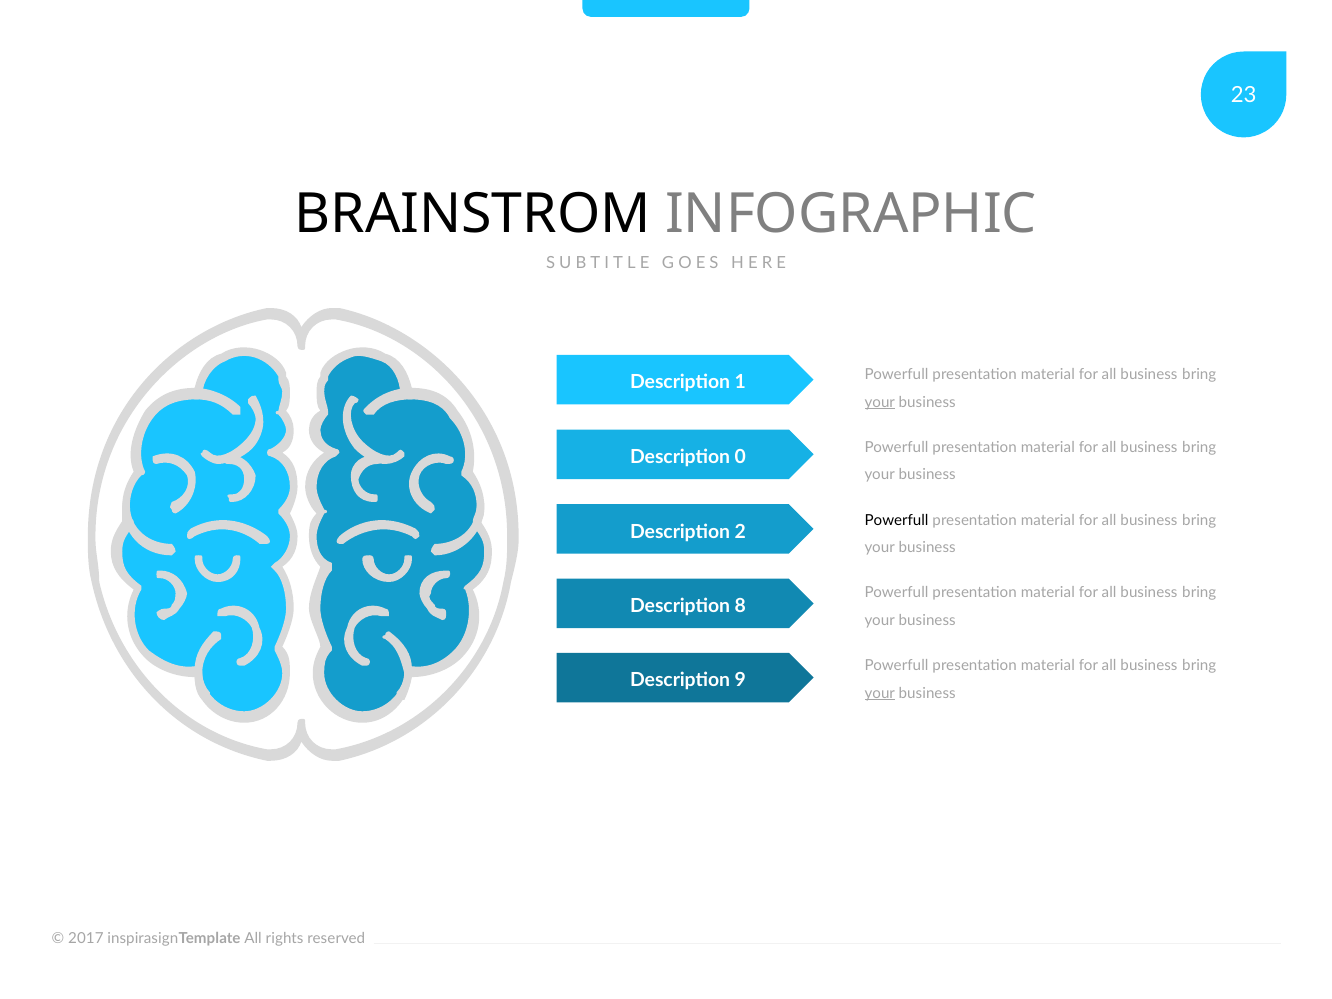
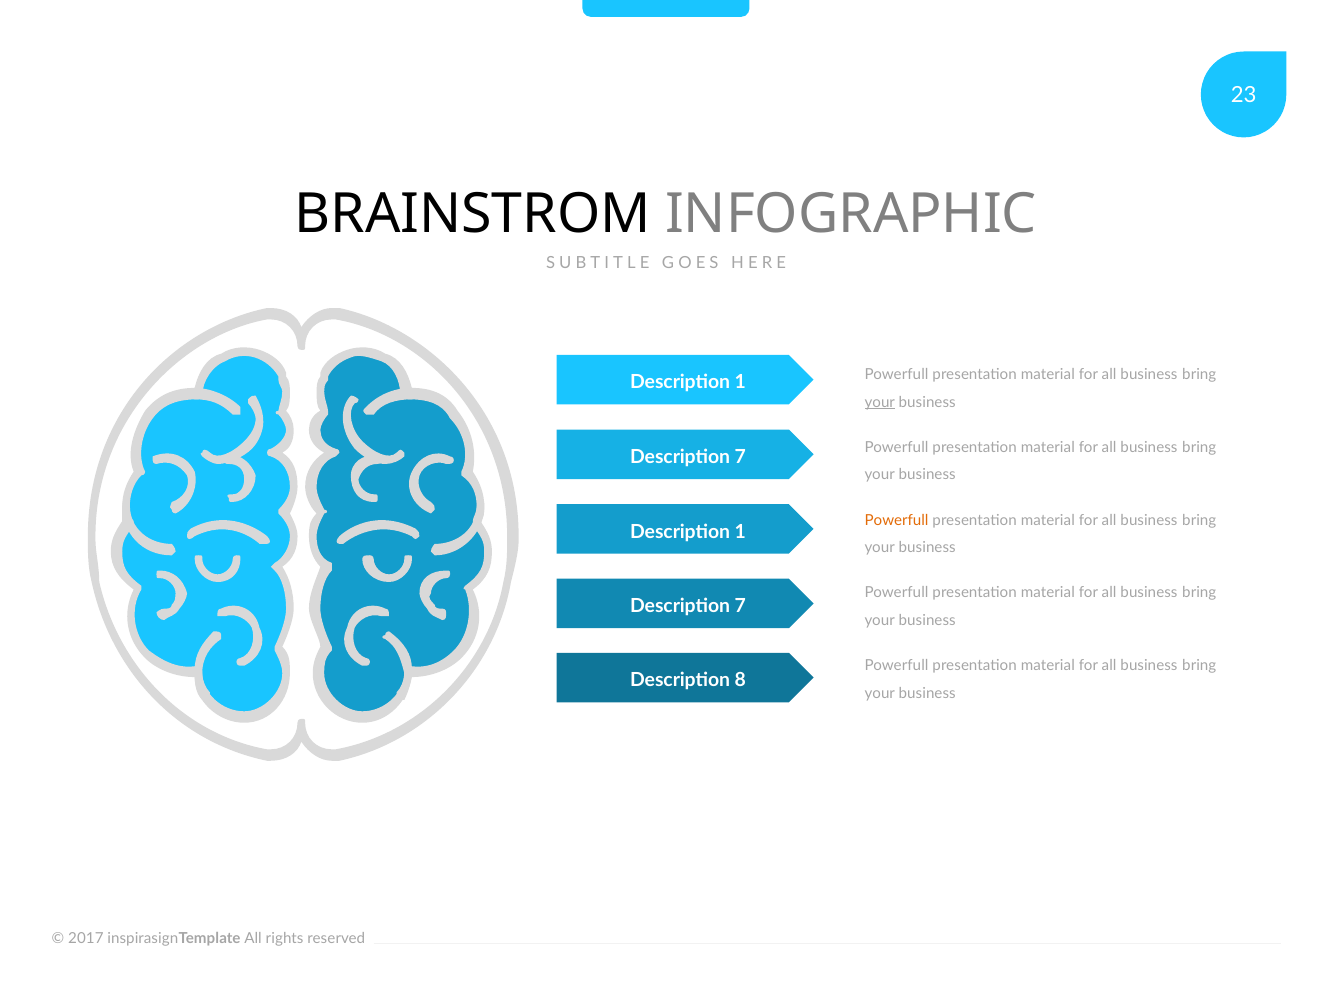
0 at (740, 457): 0 -> 7
Powerfull at (897, 520) colour: black -> orange
2 at (740, 532): 2 -> 1
8 at (740, 606): 8 -> 7
9: 9 -> 8
your at (880, 693) underline: present -> none
